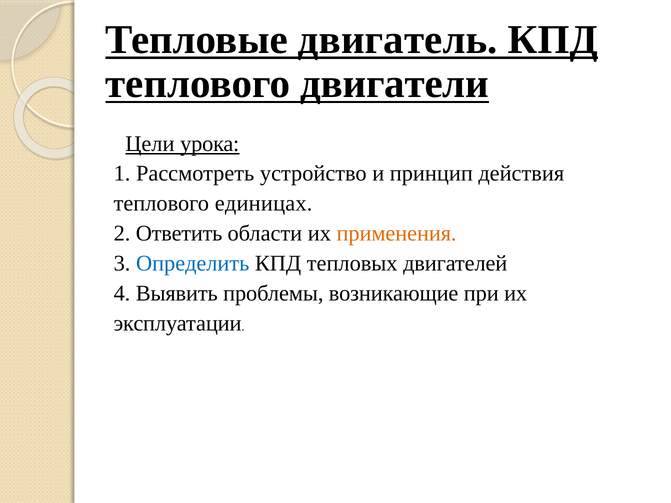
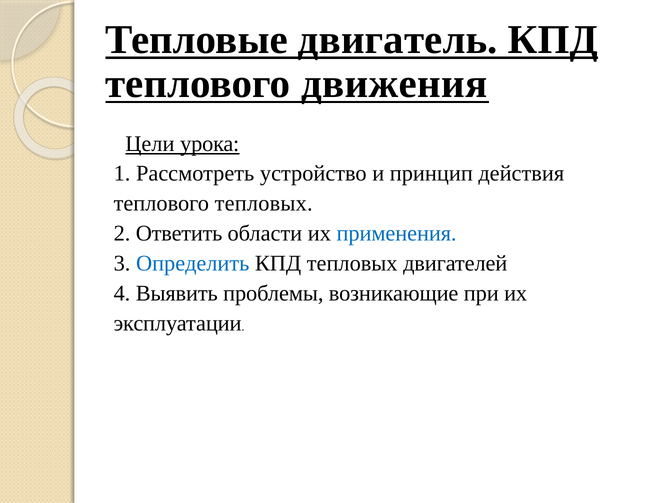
двигатели: двигатели -> движения
теплового единицах: единицах -> тепловых
применения colour: orange -> blue
